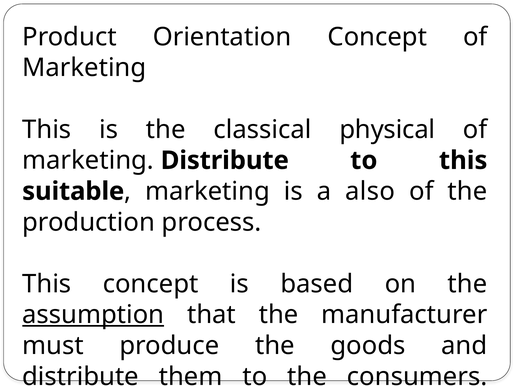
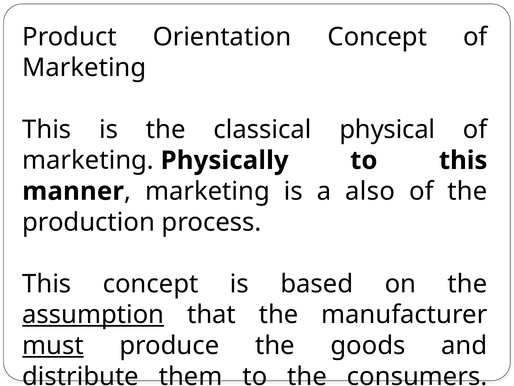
marketing Distribute: Distribute -> Physically
suitable: suitable -> manner
must underline: none -> present
